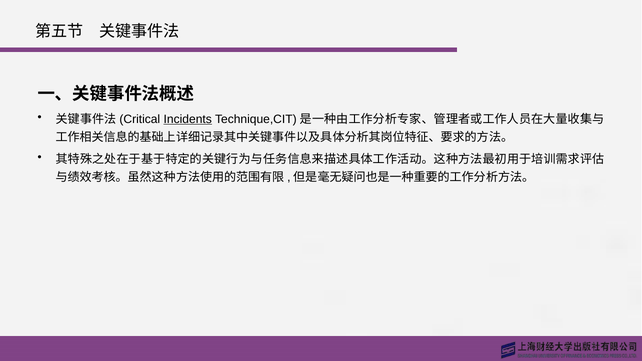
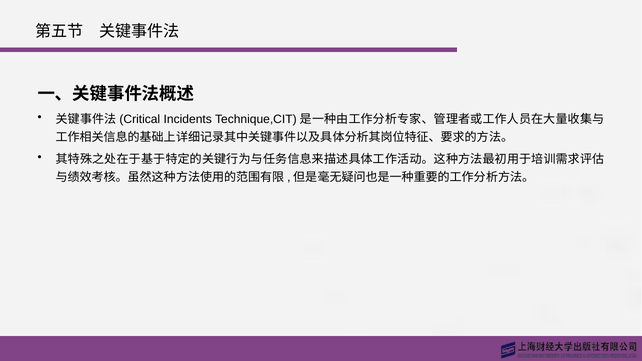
Incidents underline: present -> none
